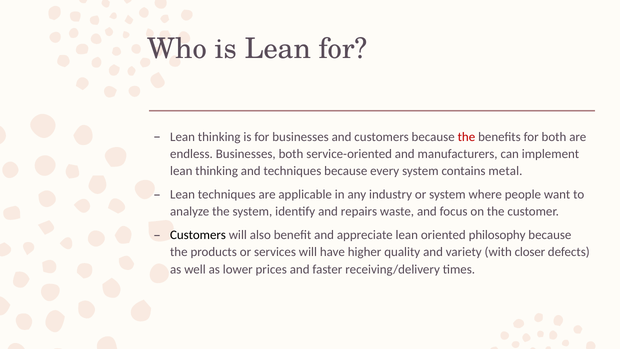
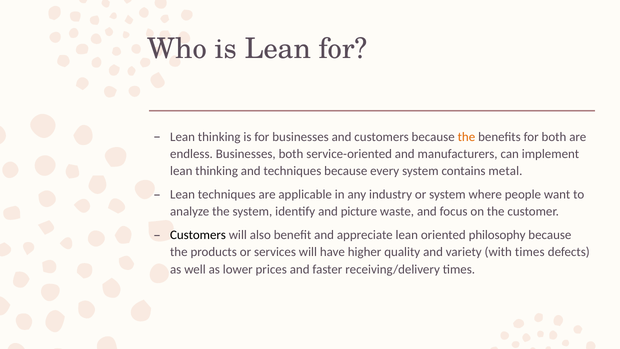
the at (466, 137) colour: red -> orange
repairs: repairs -> picture
with closer: closer -> times
